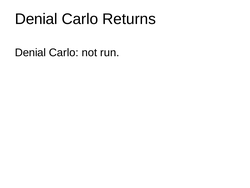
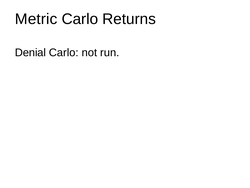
Denial at (36, 19): Denial -> Metric
